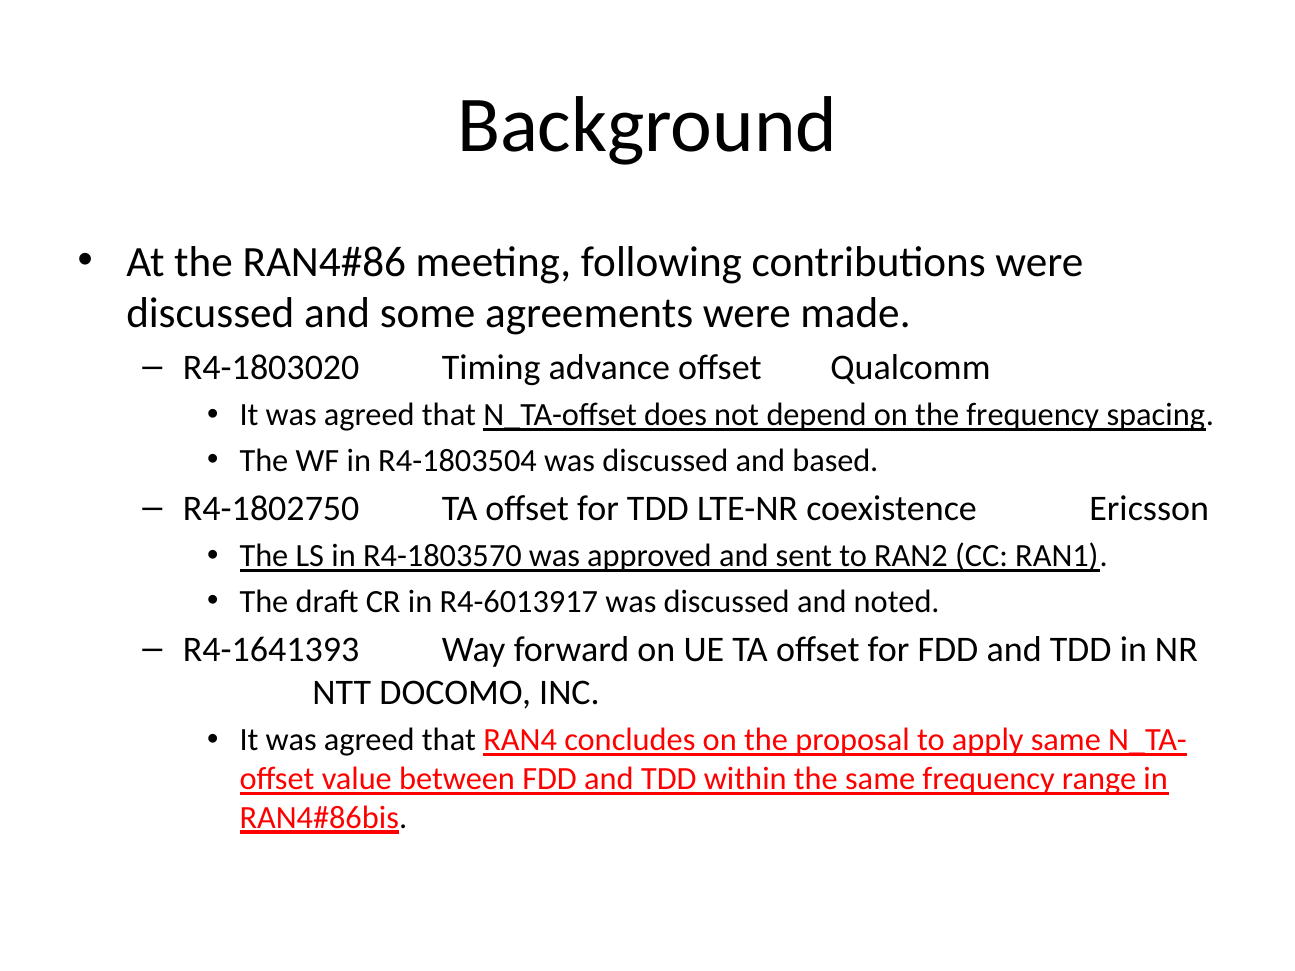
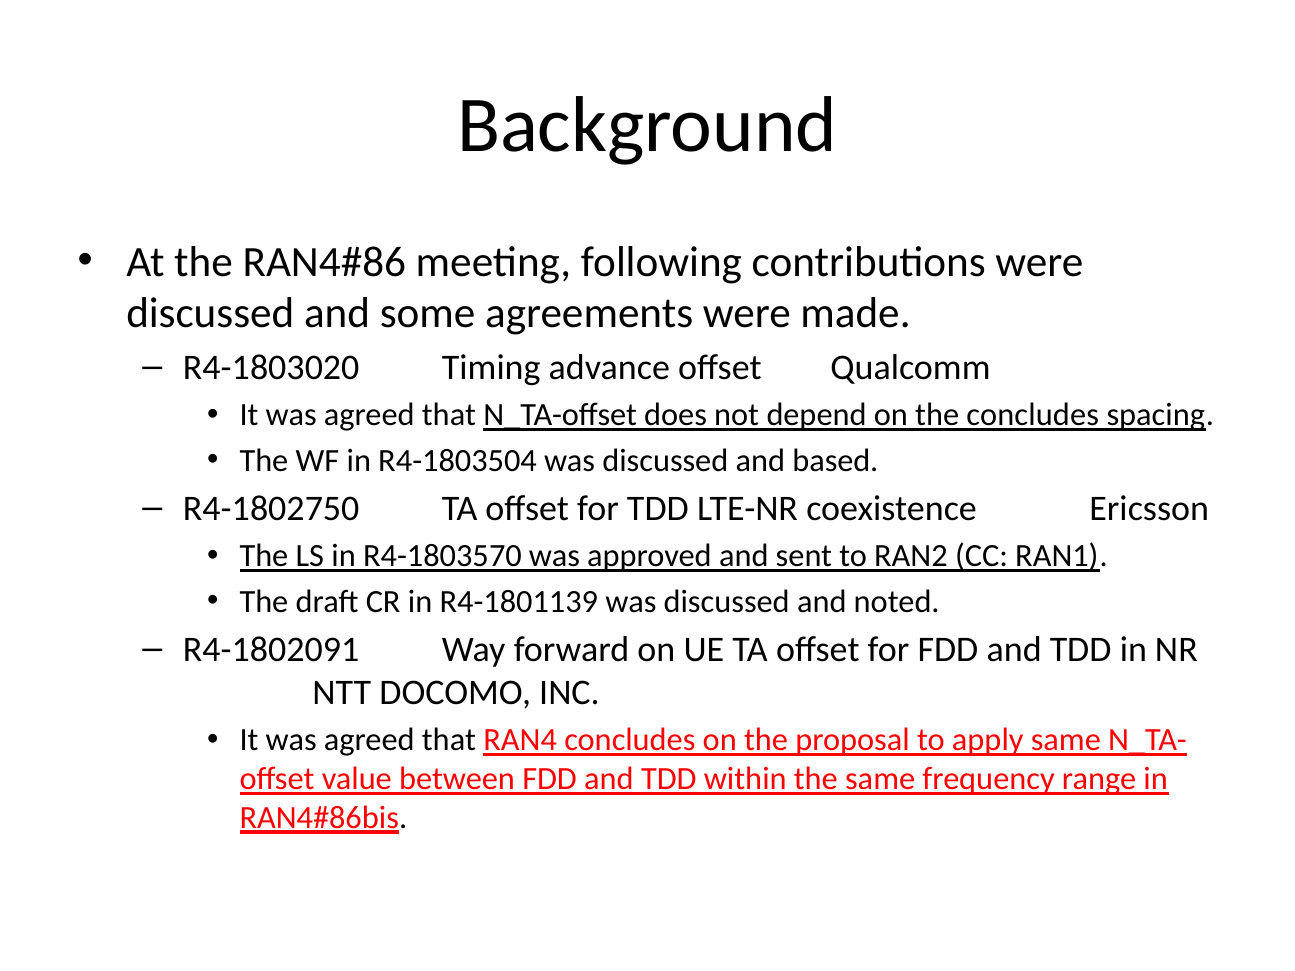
the frequency: frequency -> concludes
R4-6013917: R4-6013917 -> R4-1801139
R4-1641393: R4-1641393 -> R4-1802091
